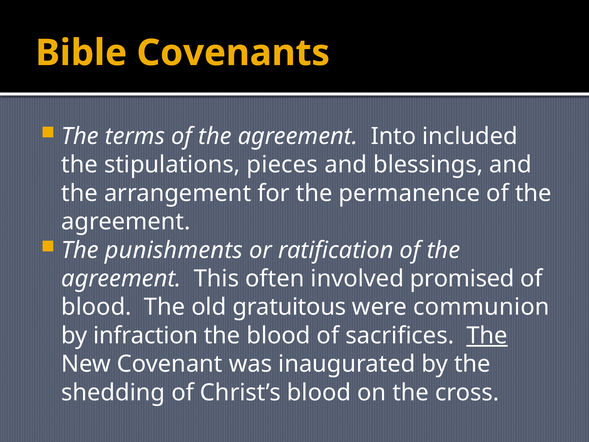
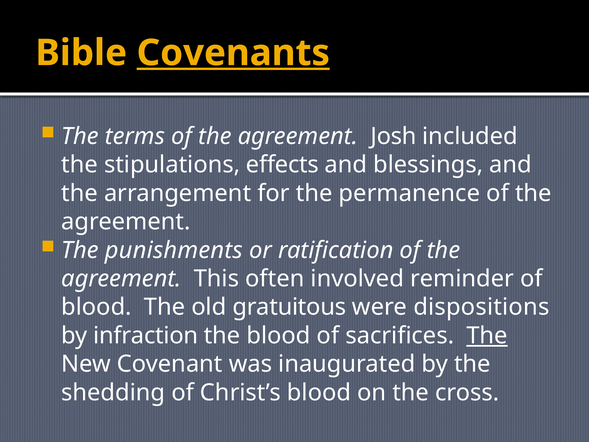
Covenants underline: none -> present
Into: Into -> Josh
pieces: pieces -> effects
promised: promised -> reminder
communion: communion -> dispositions
